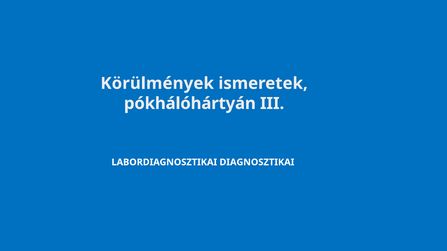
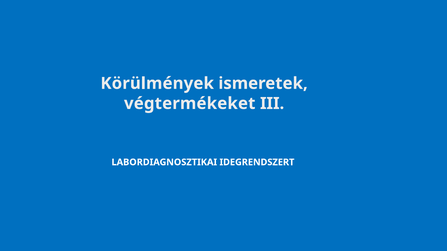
pókhálóhártyán: pókhálóhártyán -> végtermékeket
DIAGNOSZTIKAI: DIAGNOSZTIKAI -> IDEGRENDSZERT
